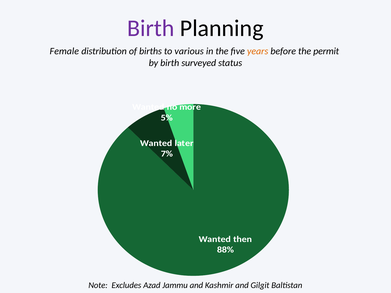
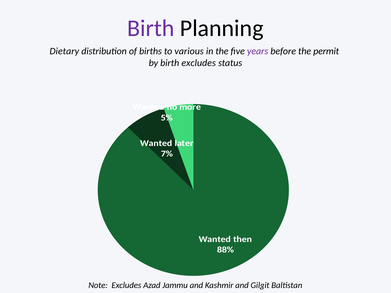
Female: Female -> Dietary
years colour: orange -> purple
birth surveyed: surveyed -> excludes
